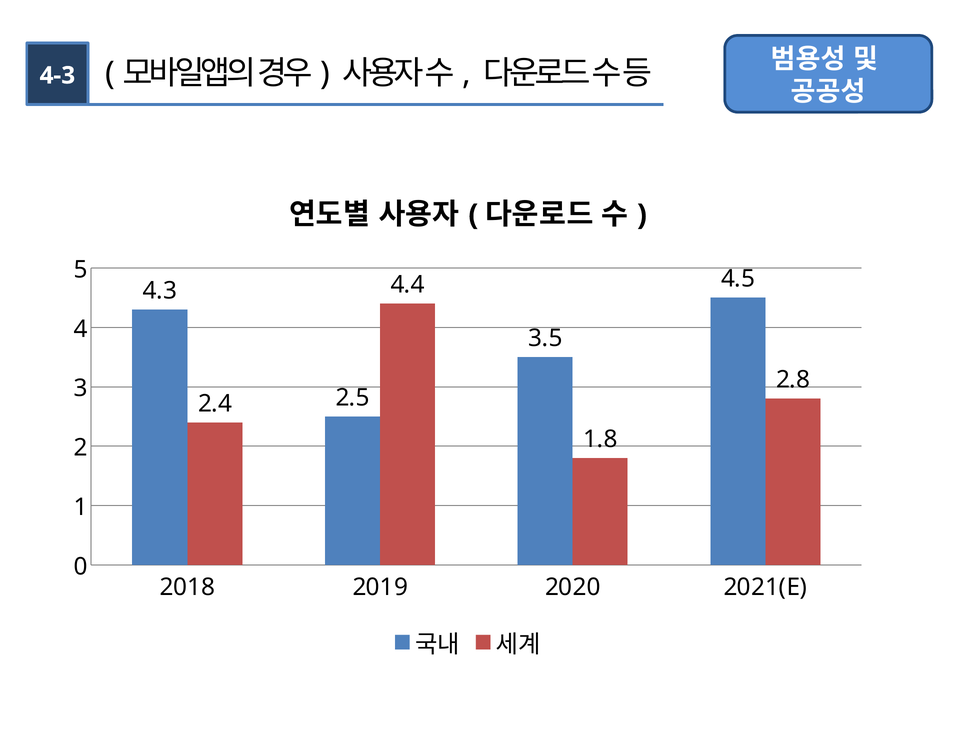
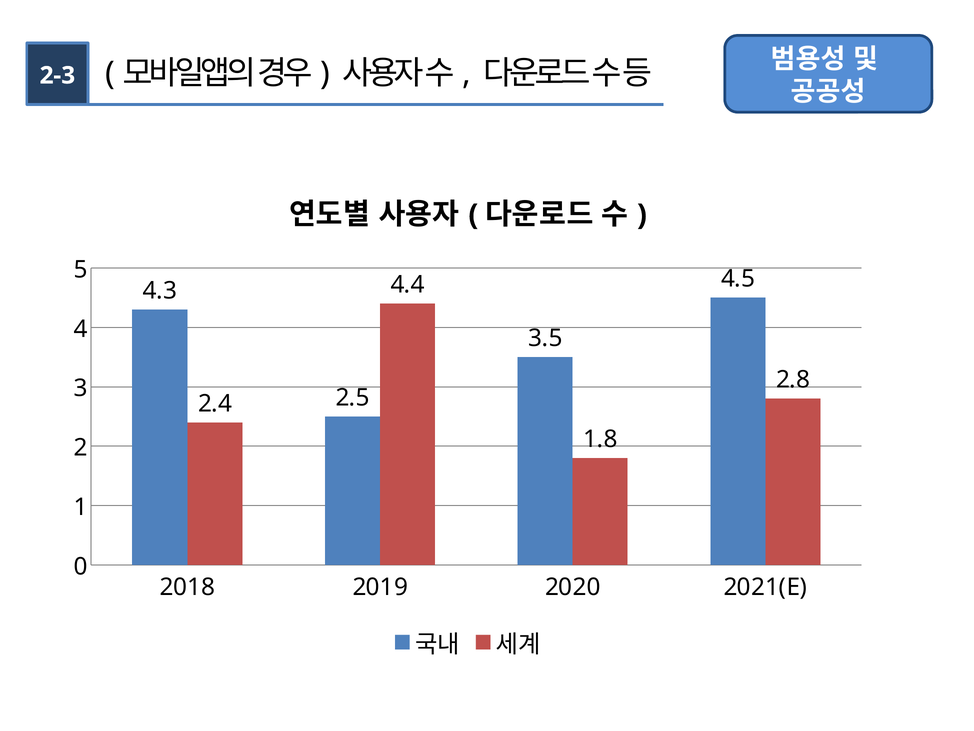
4-3: 4-3 -> 2-3
